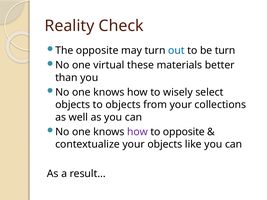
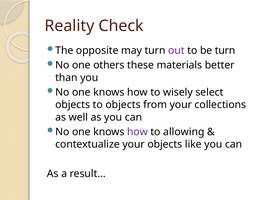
out colour: blue -> purple
virtual: virtual -> others
to opposite: opposite -> allowing
